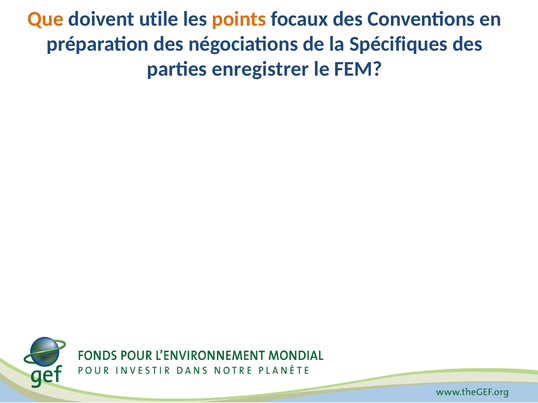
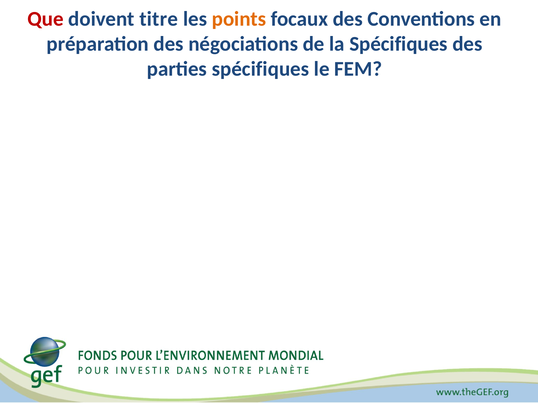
Que colour: orange -> red
utile: utile -> titre
parties enregistrer: enregistrer -> spécifiques
